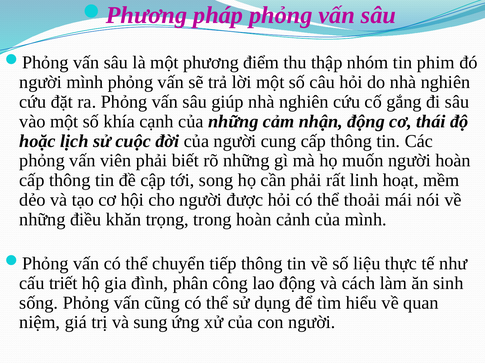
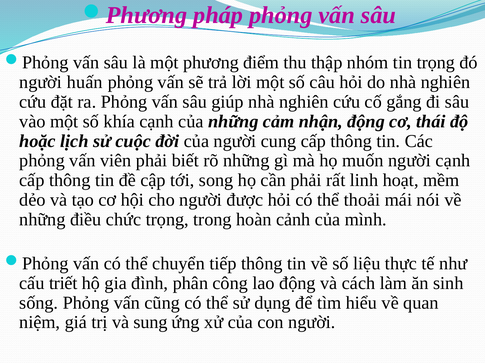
tin phim: phim -> trọng
người mình: mình -> huấn
người hoàn: hoàn -> cạnh
khăn: khăn -> chức
